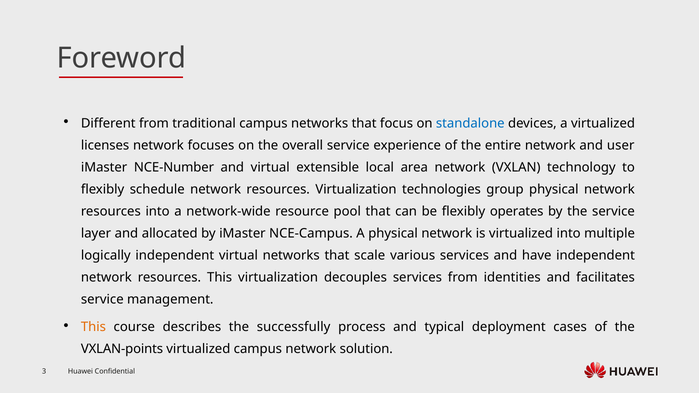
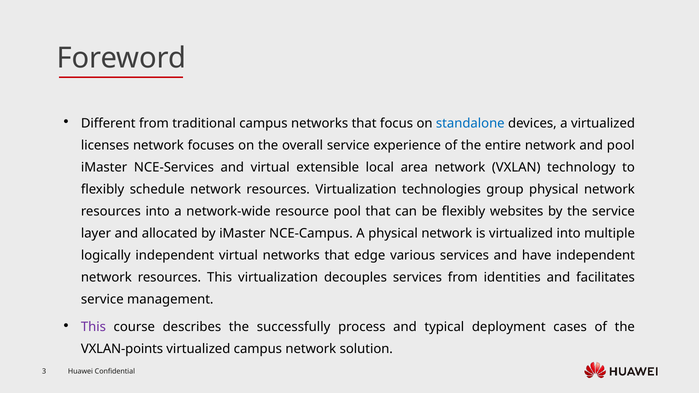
and user: user -> pool
NCE-Number: NCE-Number -> NCE-Services
operates: operates -> websites
scale: scale -> edge
This at (93, 327) colour: orange -> purple
